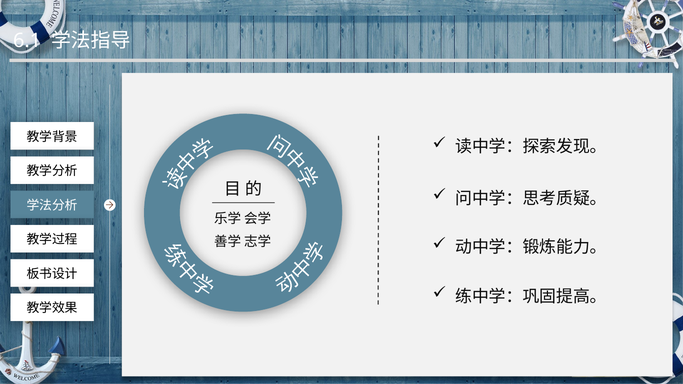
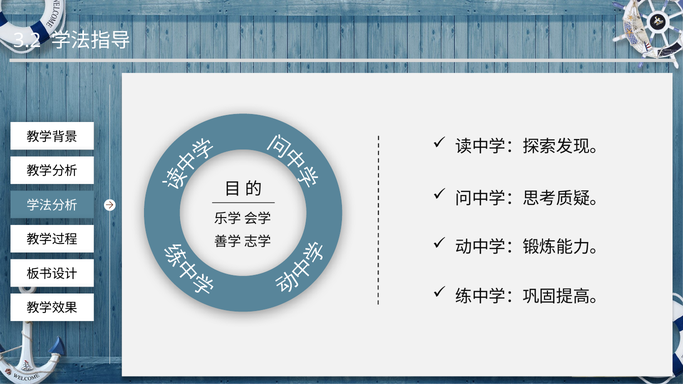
6.1: 6.1 -> 3.2
